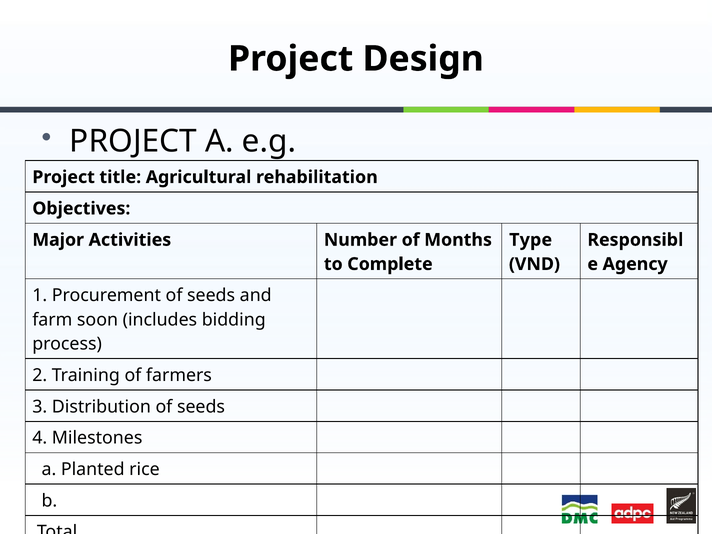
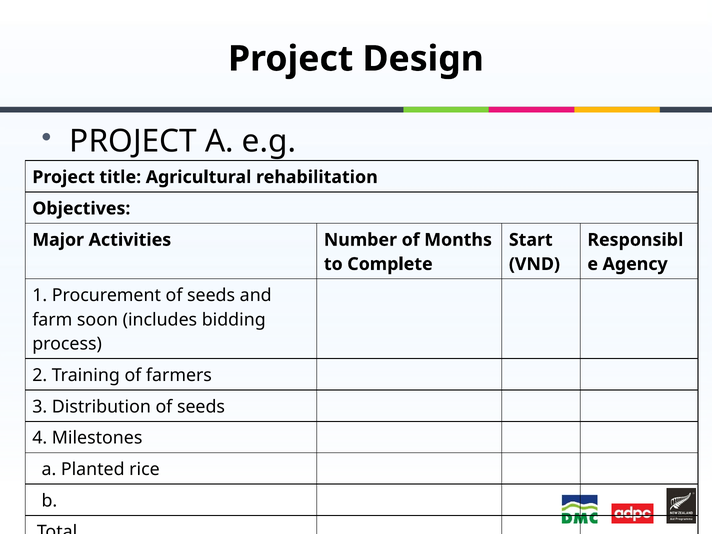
Type: Type -> Start
